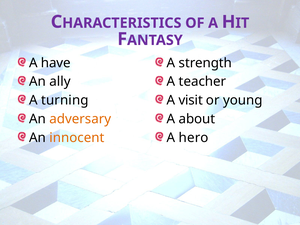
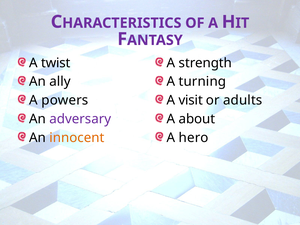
have: have -> twist
teacher: teacher -> turning
turning: turning -> powers
young: young -> adults
adversary colour: orange -> purple
